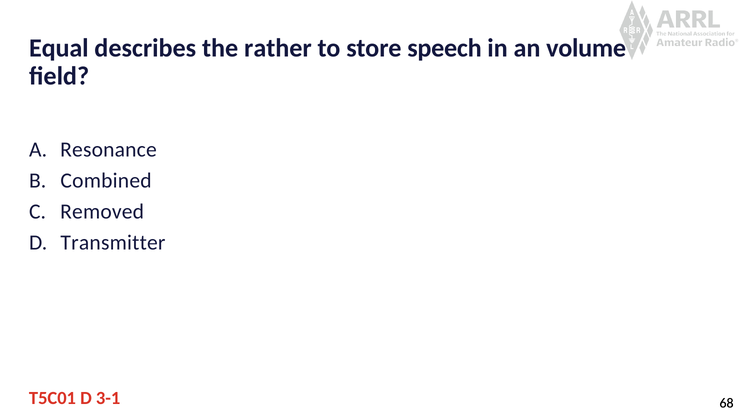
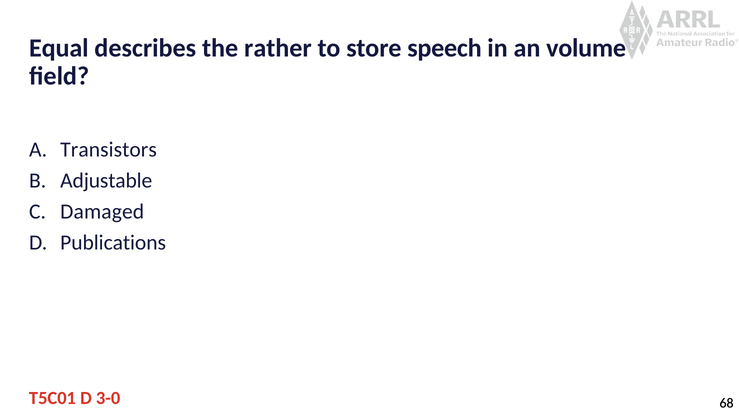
Resonance: Resonance -> Transistors
Combined: Combined -> Adjustable
Removed: Removed -> Damaged
Transmitter: Transmitter -> Publications
3-1: 3-1 -> 3-0
